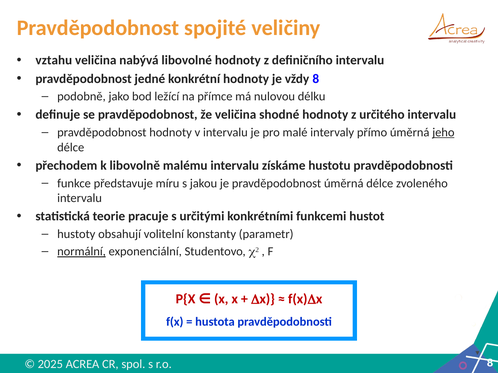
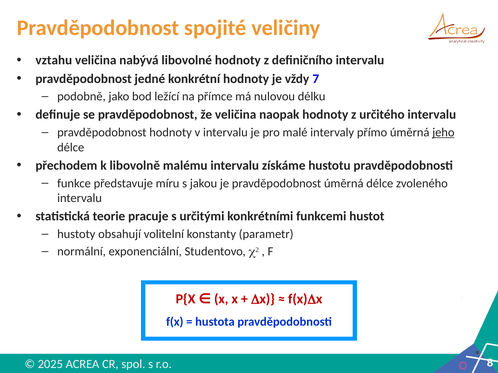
vždy 8: 8 -> 7
shodné: shodné -> naopak
normální underline: present -> none
